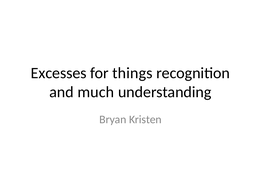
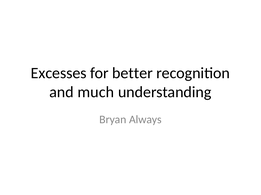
things: things -> better
Kristen: Kristen -> Always
